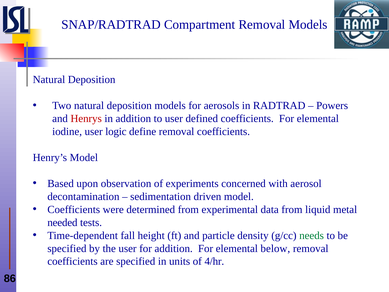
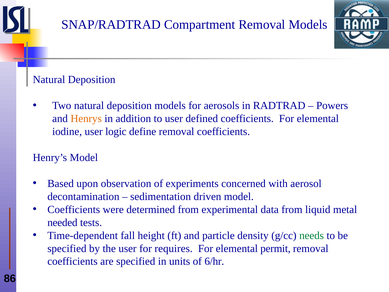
Henrys colour: red -> orange
for addition: addition -> requires
below: below -> permit
4/hr: 4/hr -> 6/hr
